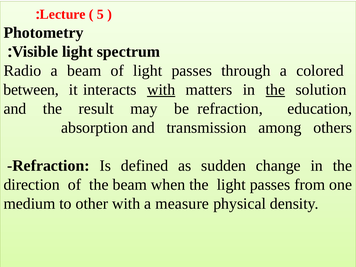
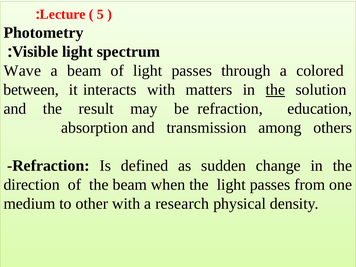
Radio: Radio -> Wave
with at (161, 90) underline: present -> none
measure: measure -> research
